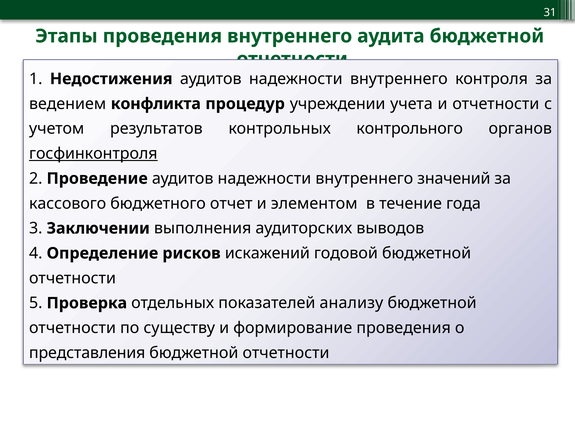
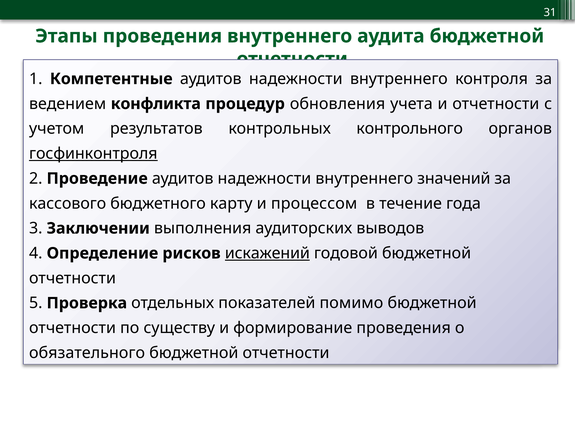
Недостижения: Недостижения -> Компетентные
учреждении: учреждении -> обновления
отчет: отчет -> карту
элементом: элементом -> процессом
искажений underline: none -> present
анализу: анализу -> помимо
представления: представления -> обязательного
